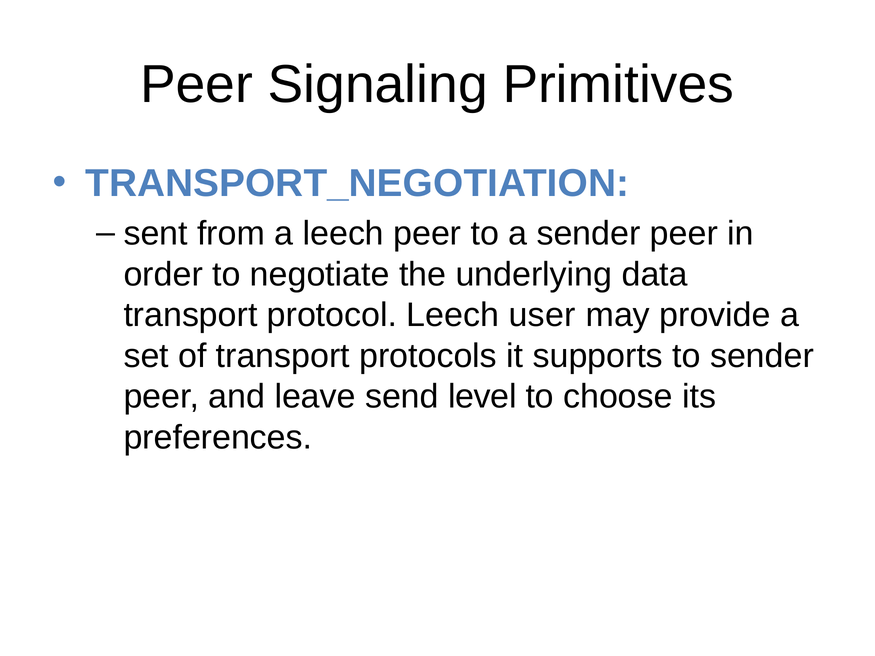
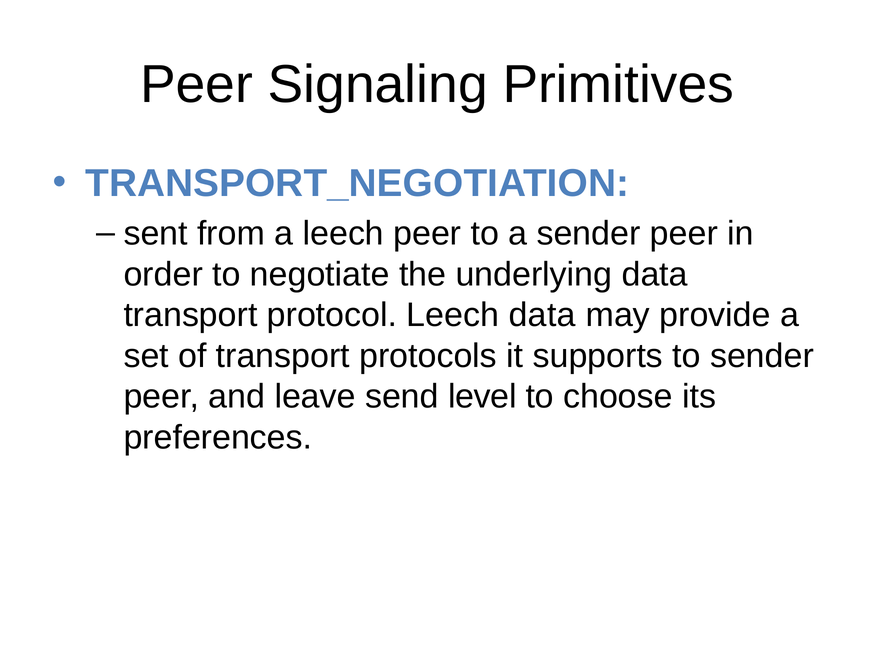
Leech user: user -> data
